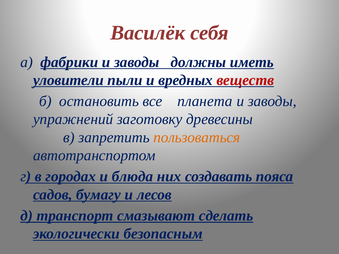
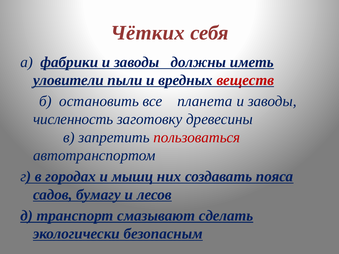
Василёк: Василёк -> Чётких
упражнений: упражнений -> численность
пользоваться colour: orange -> red
блюда: блюда -> мышц
